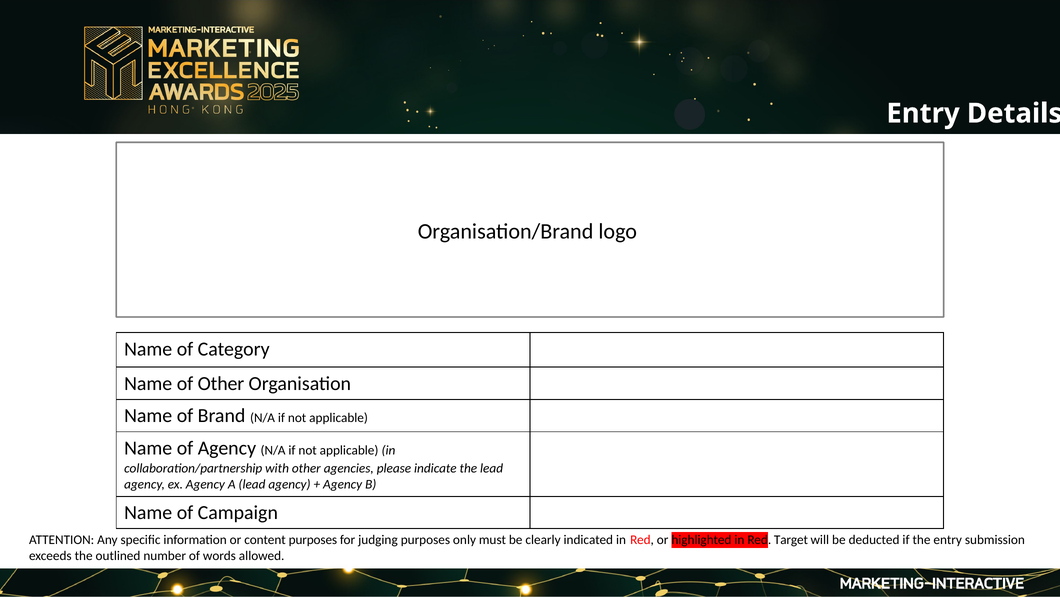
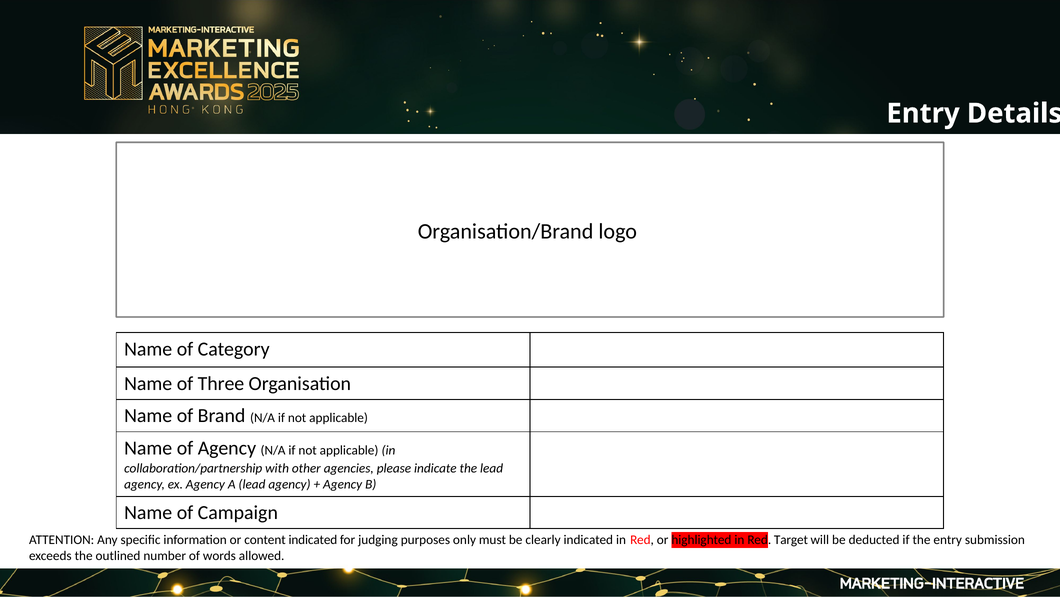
of Other: Other -> Three
content purposes: purposes -> indicated
